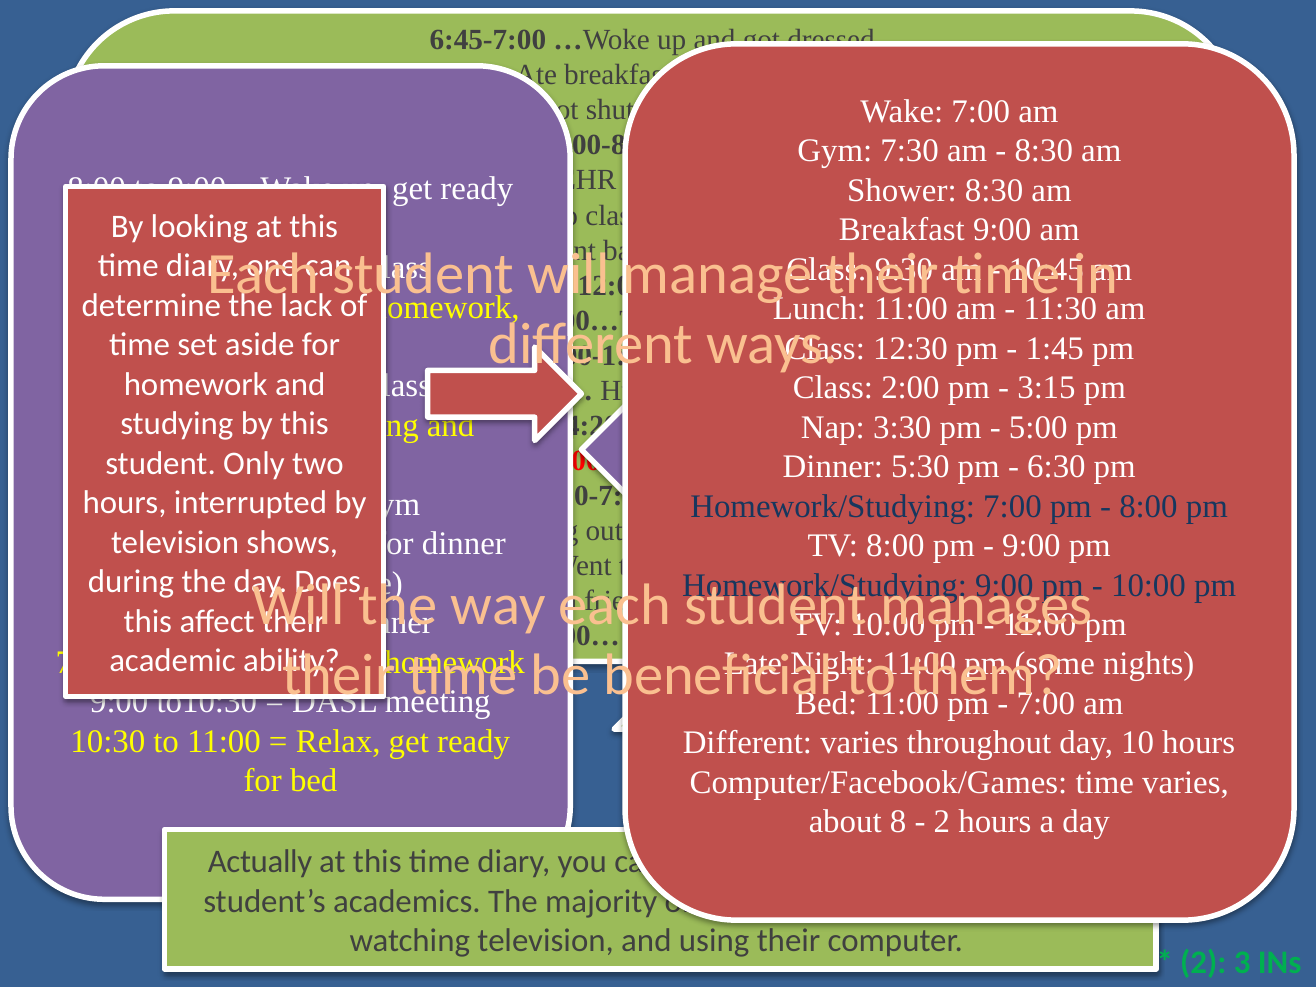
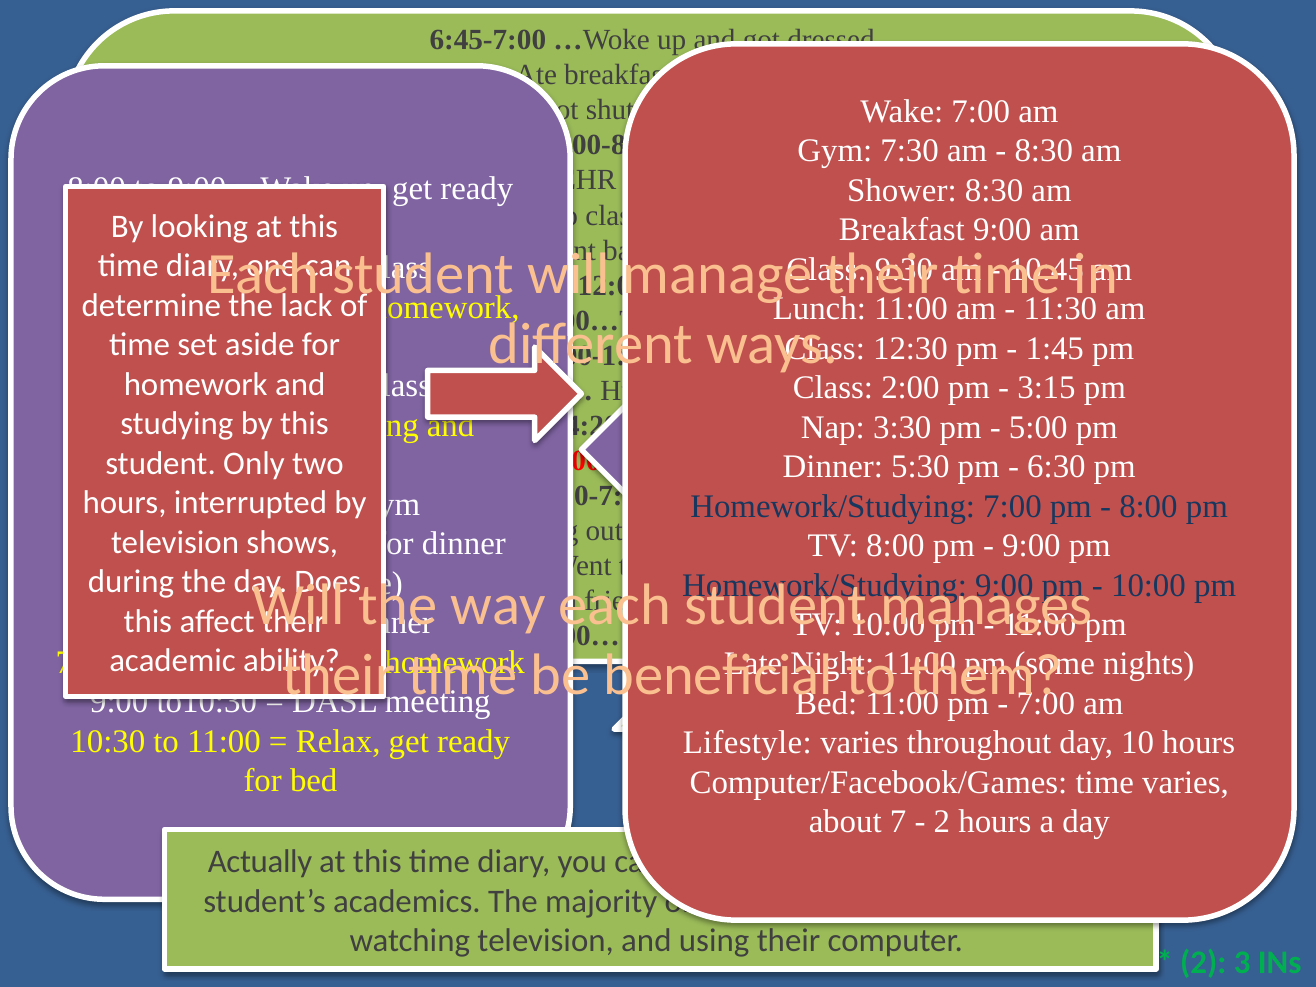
Different at (747, 743): Different -> Lifestyle
8: 8 -> 7
